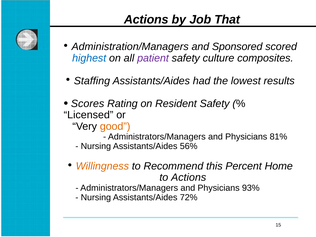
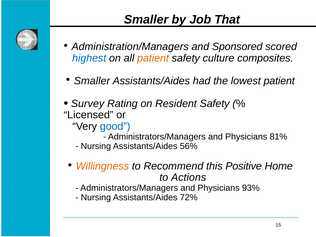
Actions at (146, 20): Actions -> Smaller
patient at (153, 58) colour: purple -> orange
Staffing at (92, 81): Staffing -> Smaller
lowest results: results -> patient
Scores: Scores -> Survey
good colour: orange -> blue
Percent: Percent -> Positive
